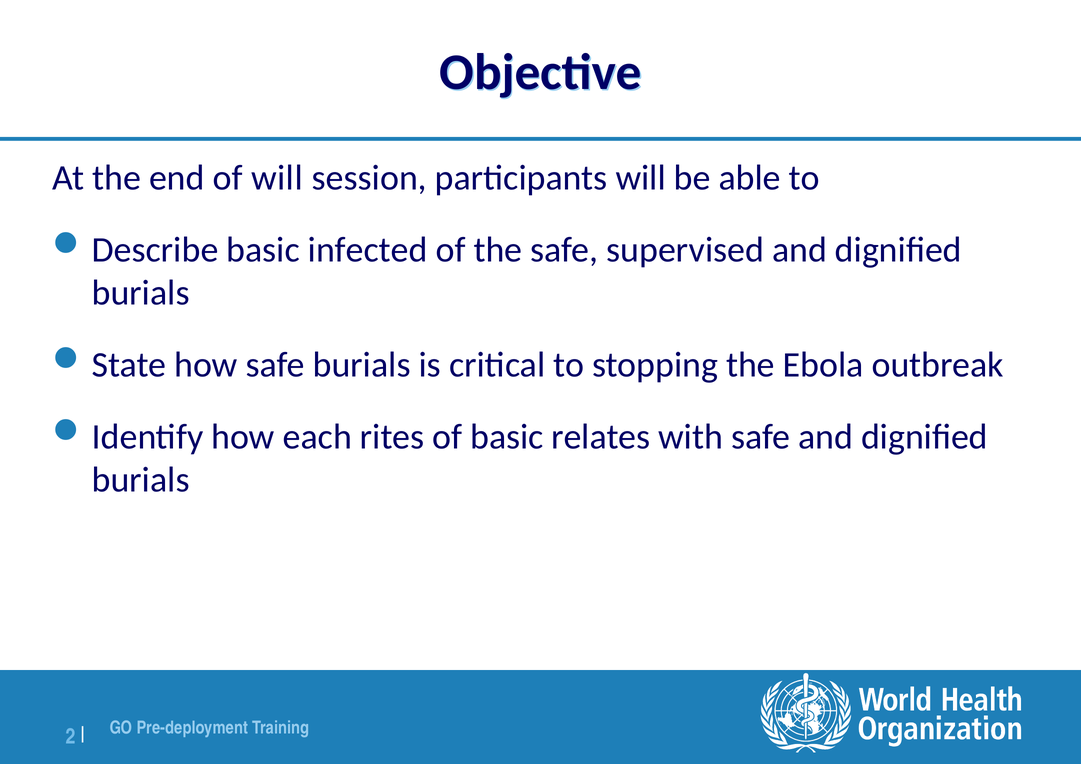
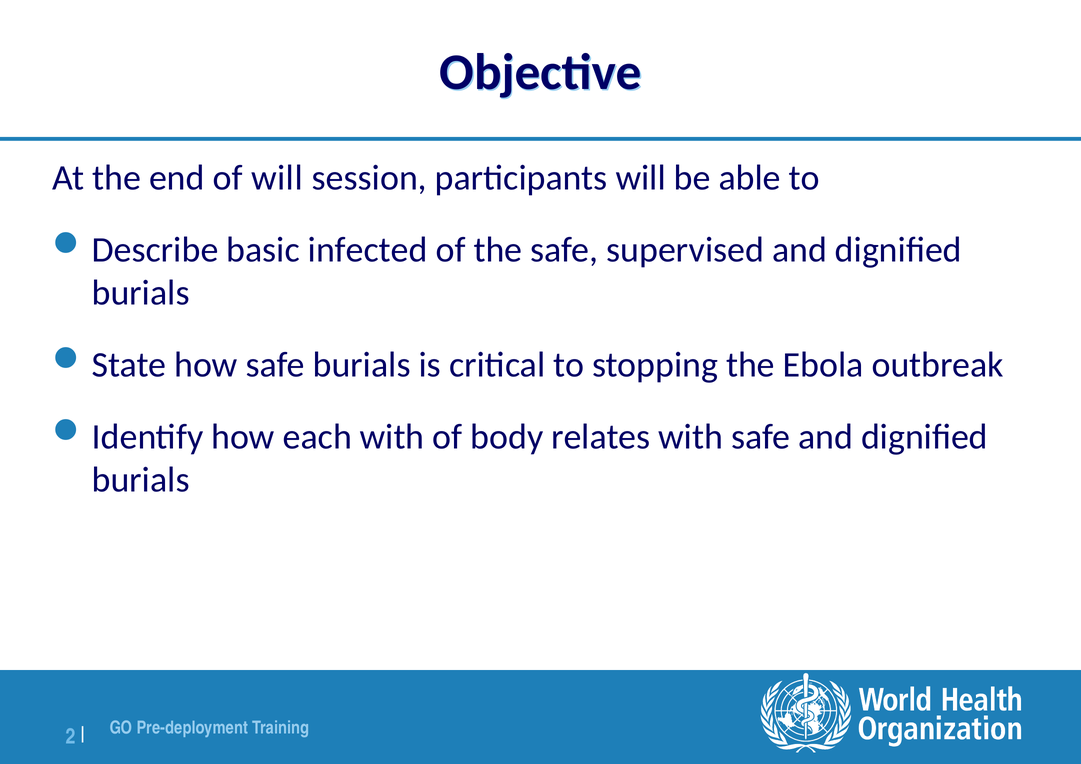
each rites: rites -> with
of basic: basic -> body
